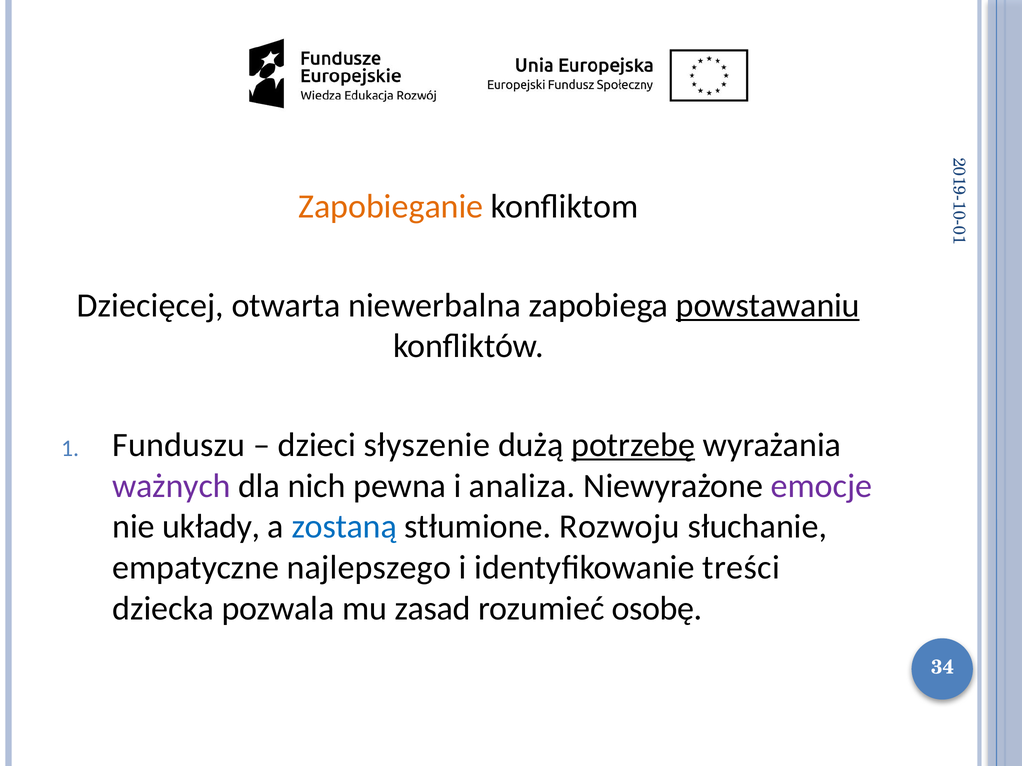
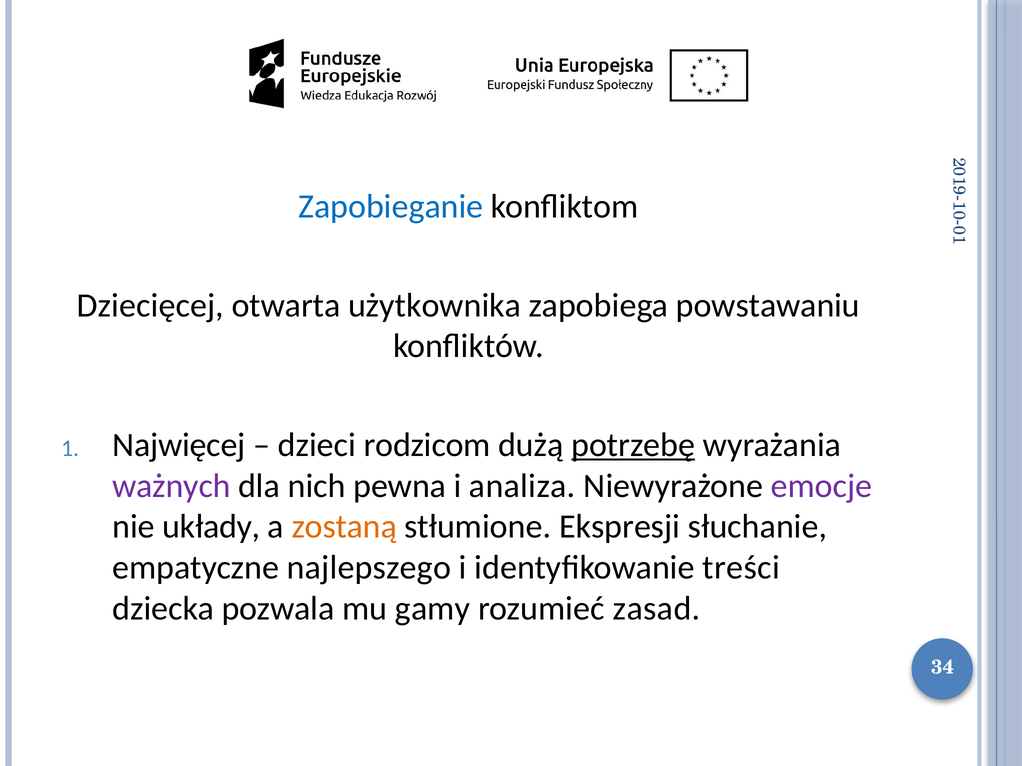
Zapobieganie colour: orange -> blue
niewerbalna: niewerbalna -> użytkownika
powstawaniu underline: present -> none
Funduszu: Funduszu -> Najwięcej
słyszenie: słyszenie -> rodzicom
zostaną colour: blue -> orange
Rozwoju: Rozwoju -> Ekspresji
zasad: zasad -> gamy
osobę: osobę -> zasad
